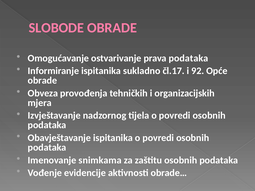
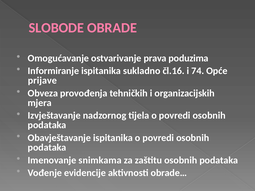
prava podataka: podataka -> poduzima
čl.17: čl.17 -> čl.16
92: 92 -> 74
obrade at (42, 81): obrade -> prijave
